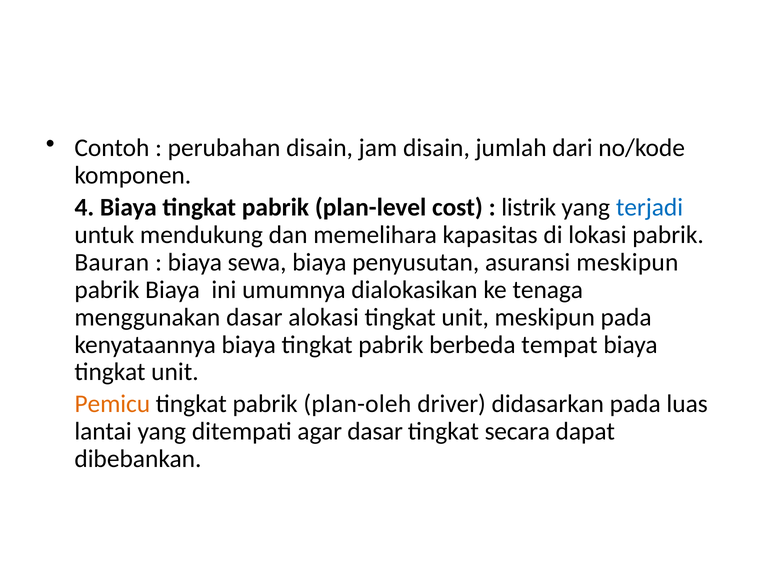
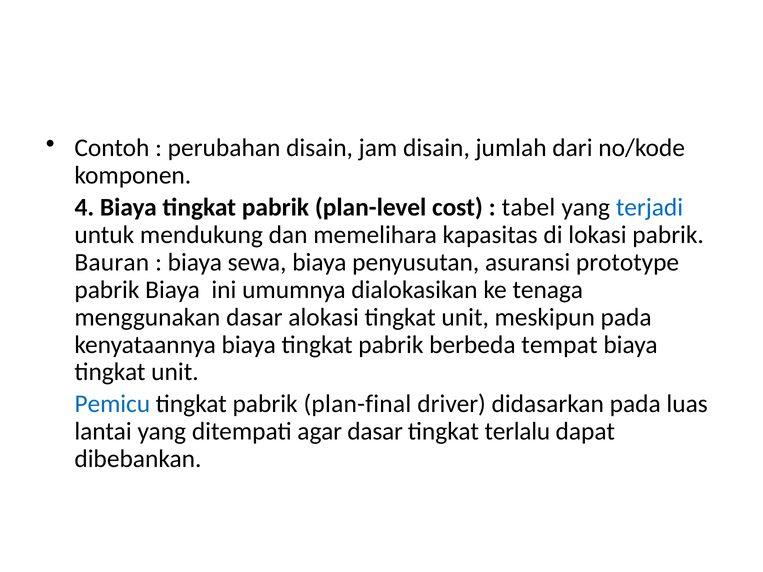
listrik: listrik -> tabel
asuransi meskipun: meskipun -> prototype
Pemicu colour: orange -> blue
plan-oleh: plan-oleh -> plan-final
secara: secara -> terlalu
